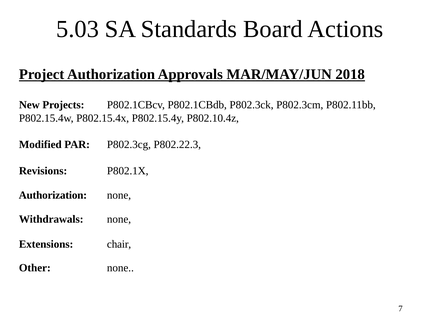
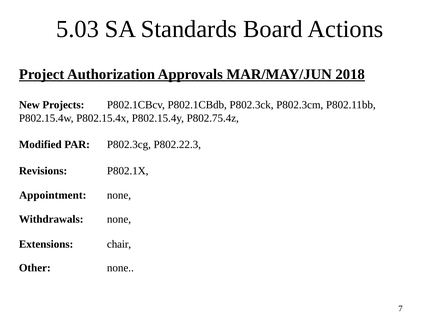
P802.10.4z: P802.10.4z -> P802.75.4z
Authorization at (53, 195): Authorization -> Appointment
